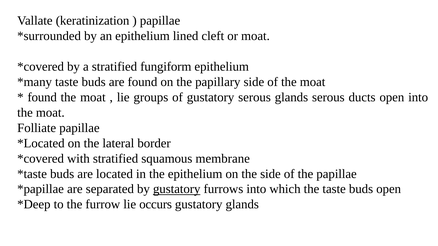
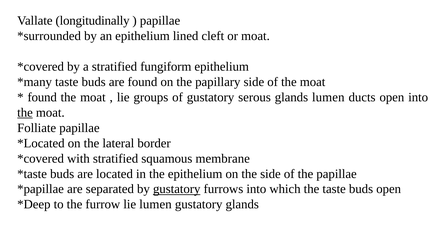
keratinization: keratinization -> longitudinally
glands serous: serous -> lumen
the at (25, 113) underline: none -> present
lie occurs: occurs -> lumen
